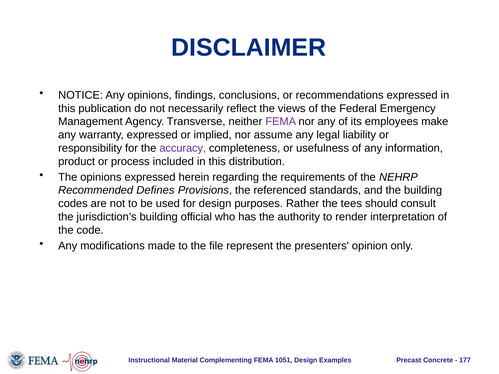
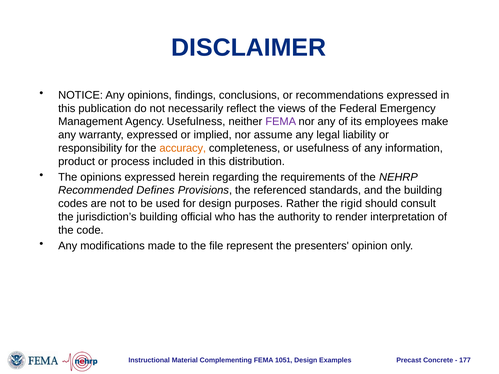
Agency Transverse: Transverse -> Usefulness
accuracy colour: purple -> orange
tees: tees -> rigid
